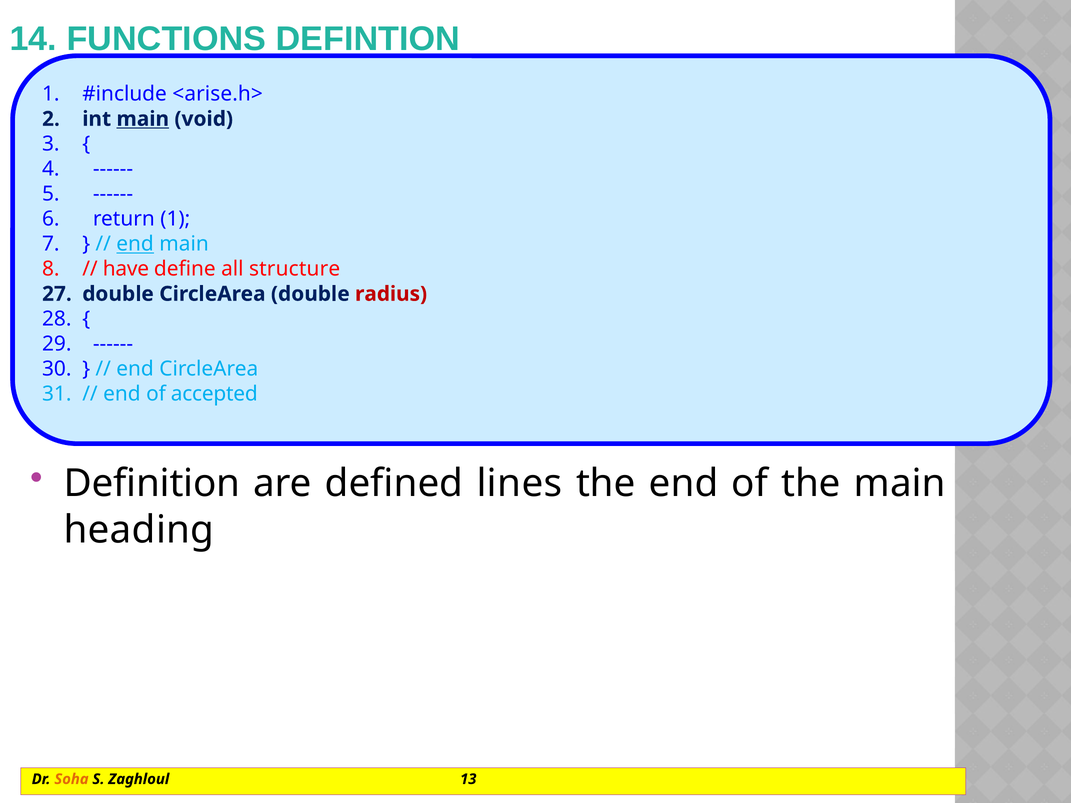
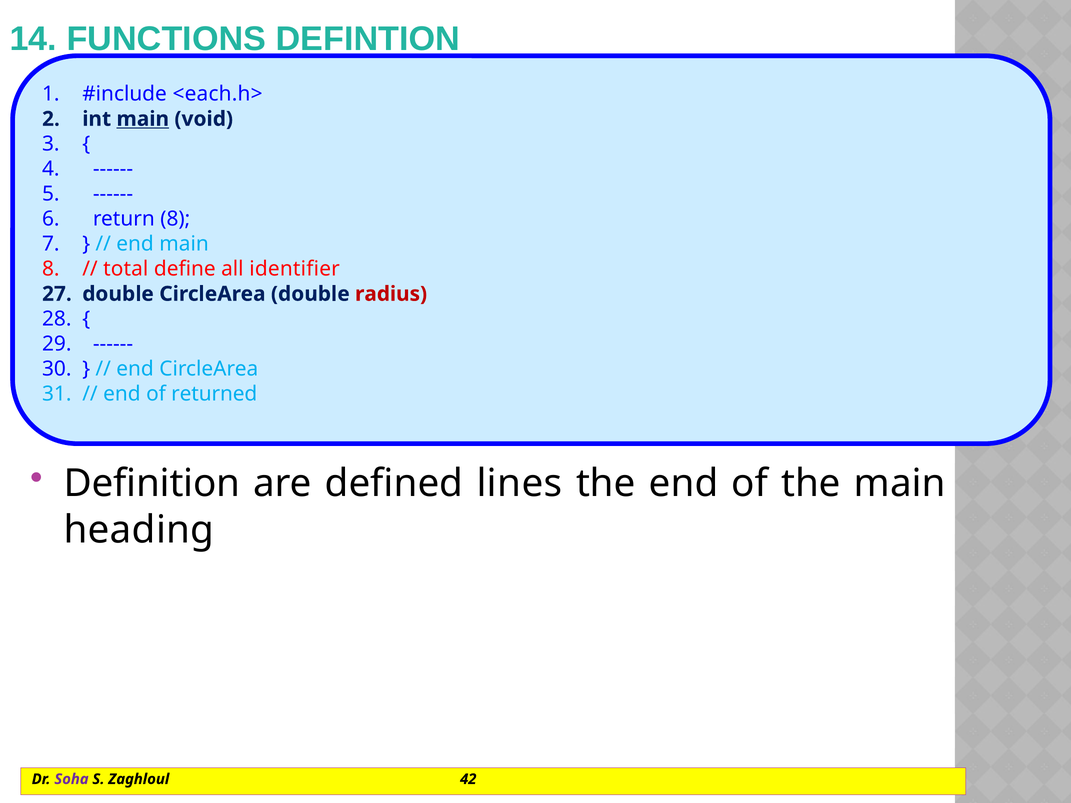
<arise.h>: <arise.h> -> <each.h>
return 1: 1 -> 8
end at (135, 244) underline: present -> none
have: have -> total
structure: structure -> identifier
accepted: accepted -> returned
Soha colour: orange -> purple
13: 13 -> 42
